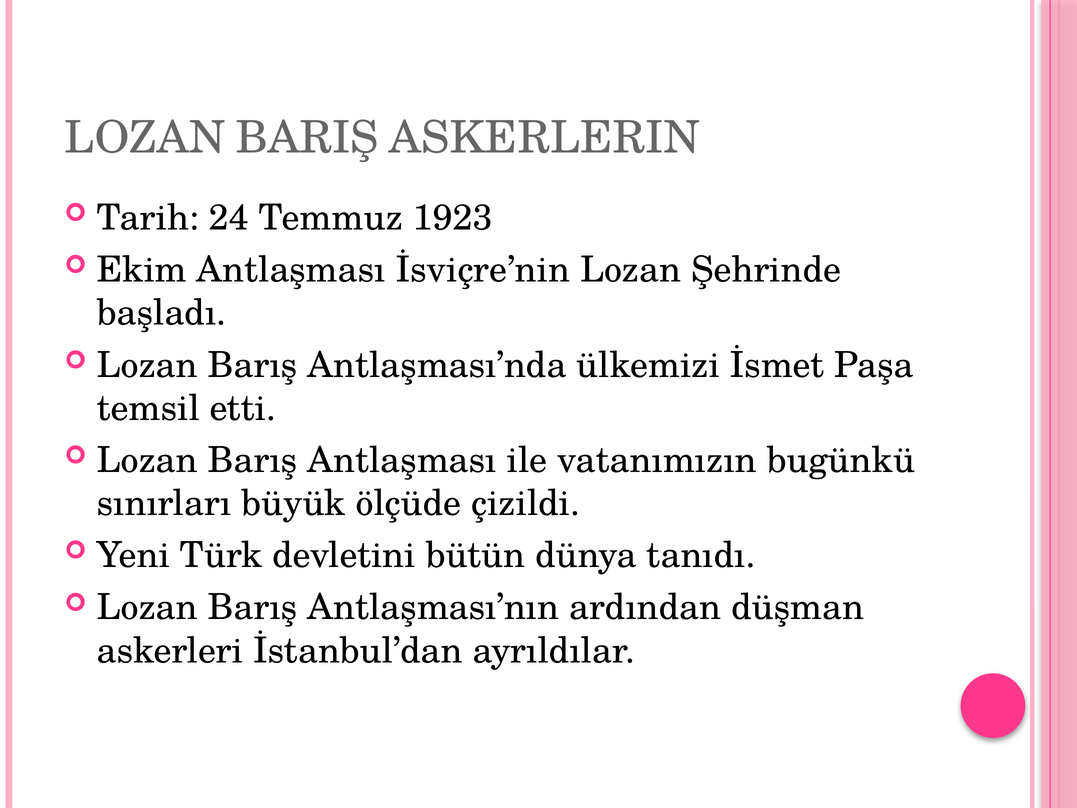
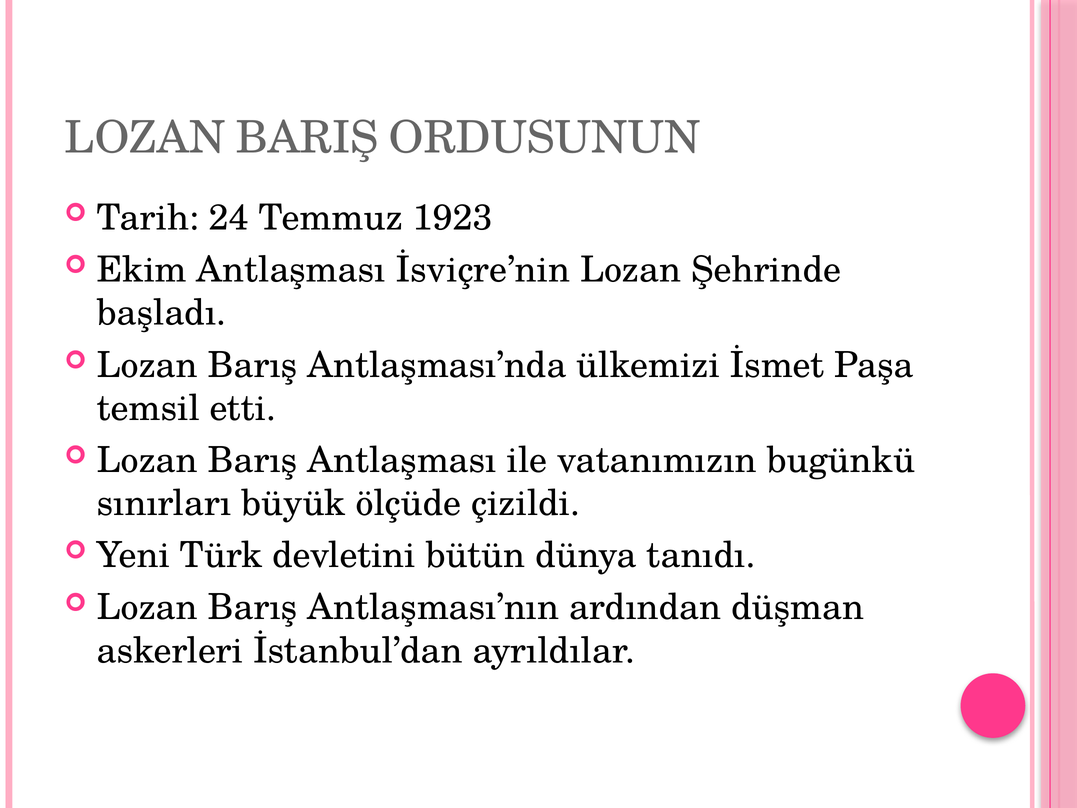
ASKERLERIN: ASKERLERIN -> ORDUSUNUN
